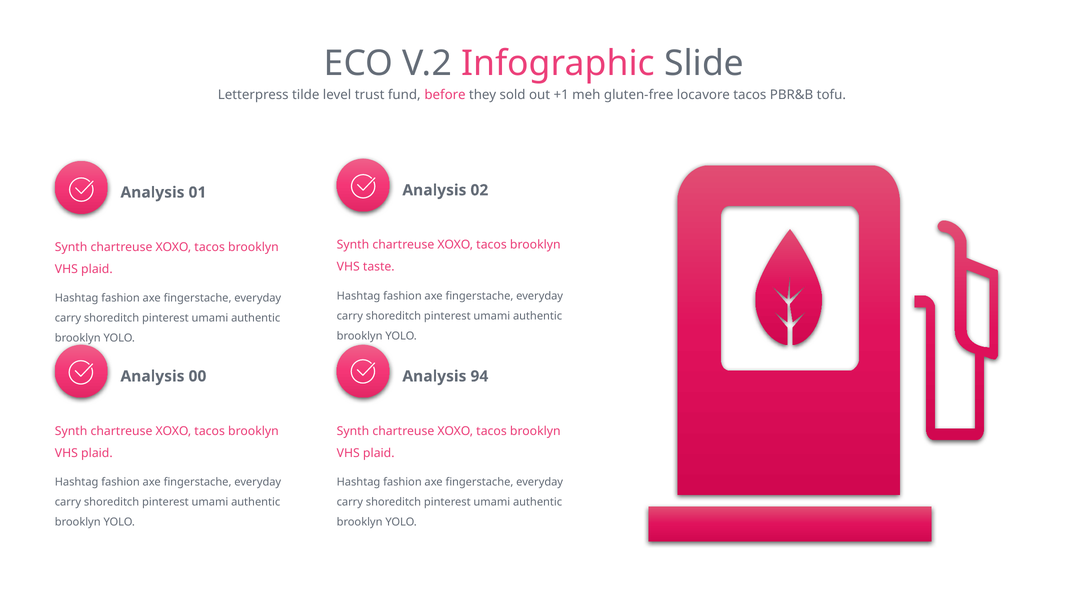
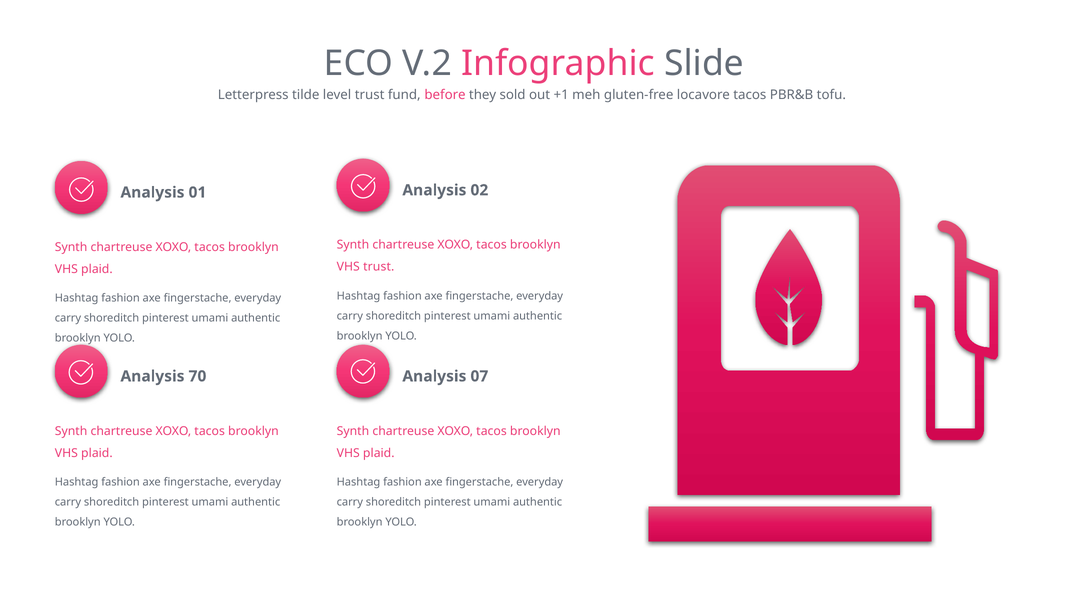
VHS taste: taste -> trust
00: 00 -> 70
94: 94 -> 07
